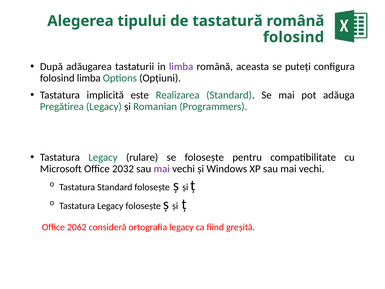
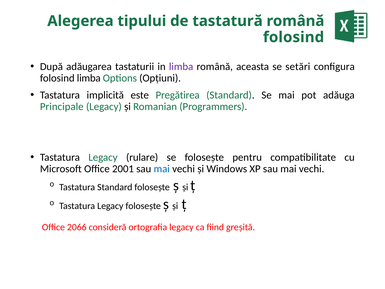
puteţi: puteţi -> setări
Realizarea: Realizarea -> Pregătirea
Pregătirea: Pregătirea -> Principale
2032: 2032 -> 2001
mai at (162, 169) colour: purple -> blue
2062: 2062 -> 2066
